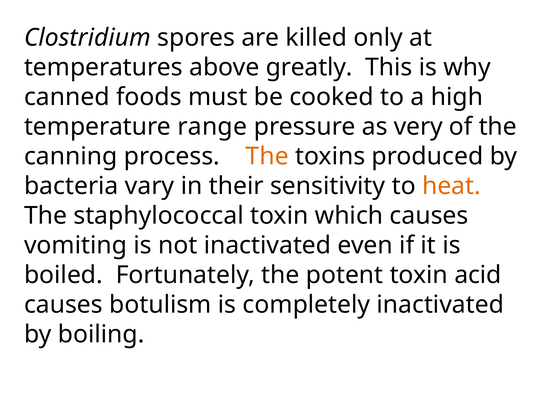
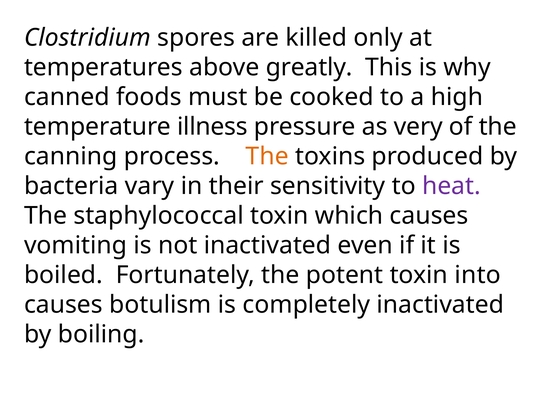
range: range -> illness
heat colour: orange -> purple
acid: acid -> into
